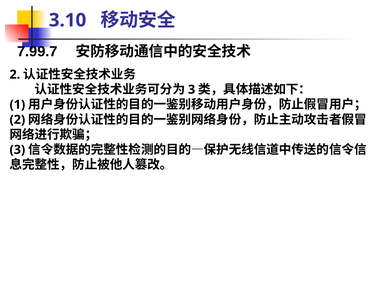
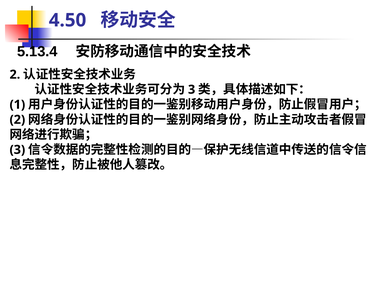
3.10: 3.10 -> 4.50
7.99.7: 7.99.7 -> 5.13.4
